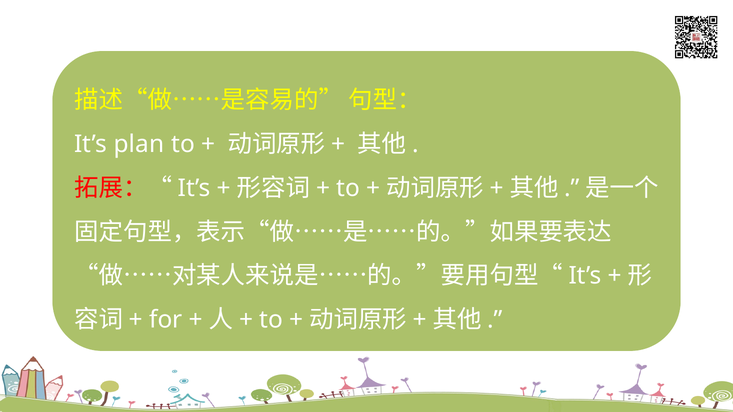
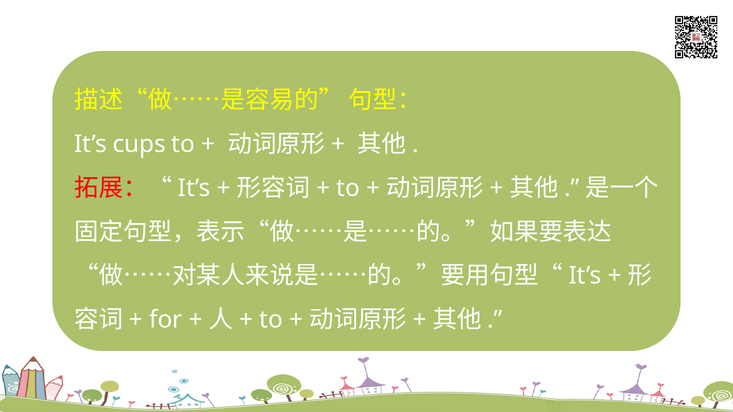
plan: plan -> cups
